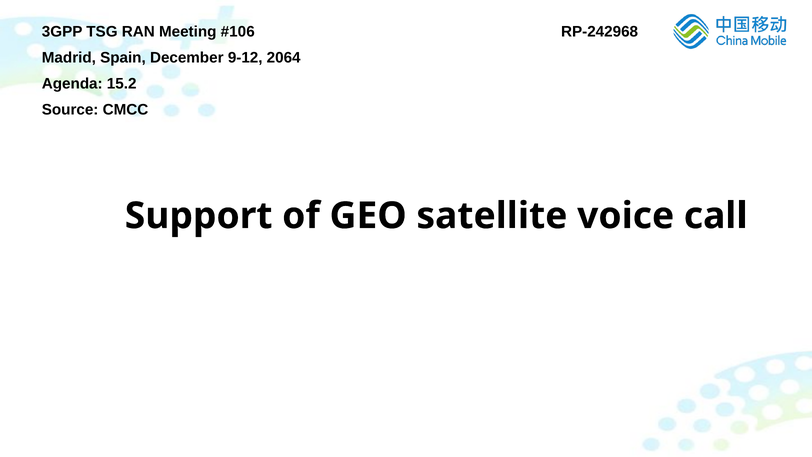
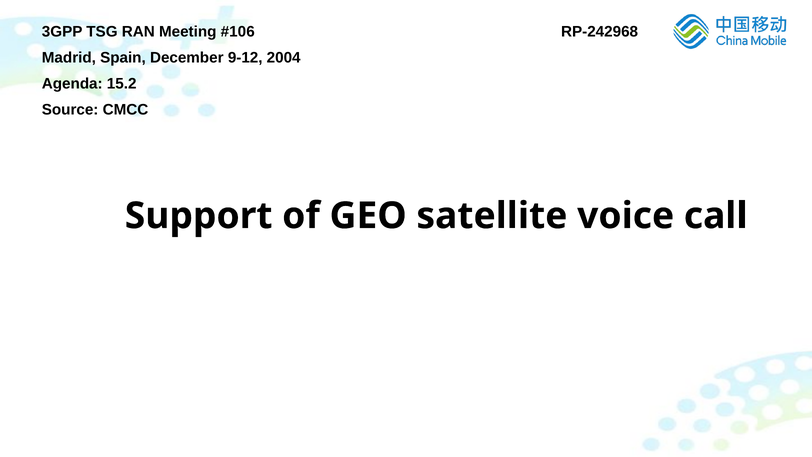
2064: 2064 -> 2004
